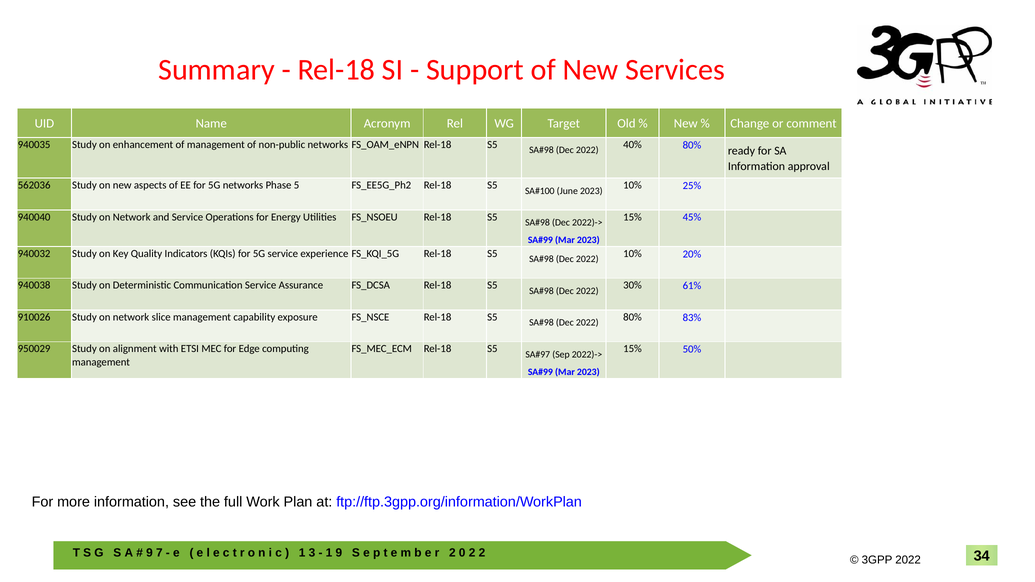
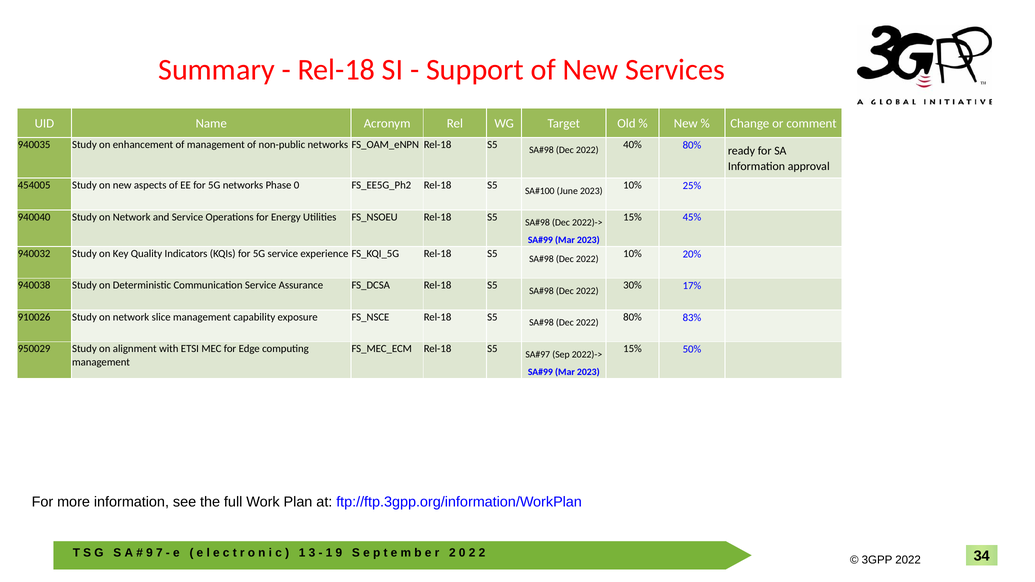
562036: 562036 -> 454005
Phase 5: 5 -> 0
61%: 61% -> 17%
